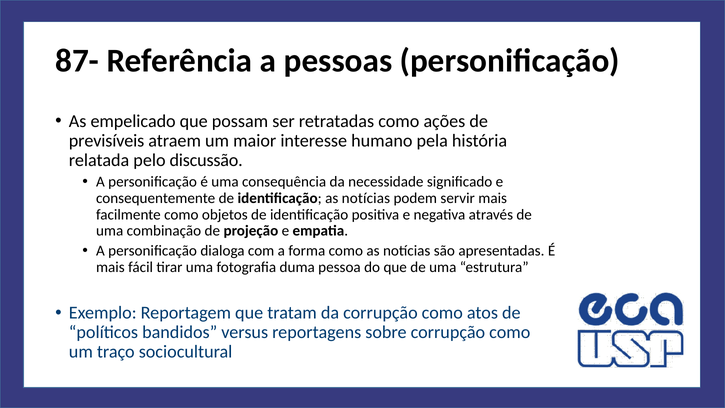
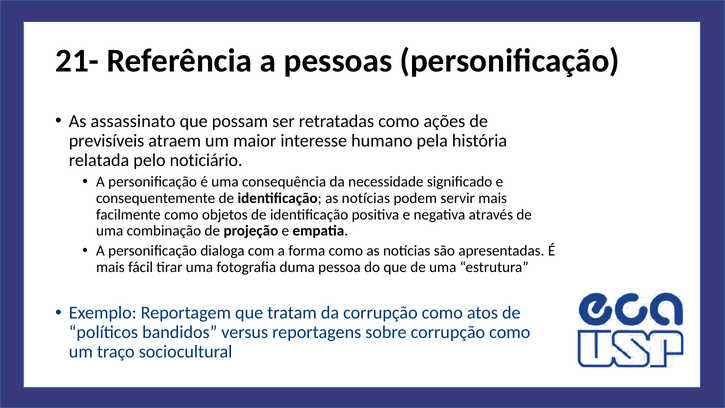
87-: 87- -> 21-
empelicado: empelicado -> assassinato
discussão: discussão -> noticiário
